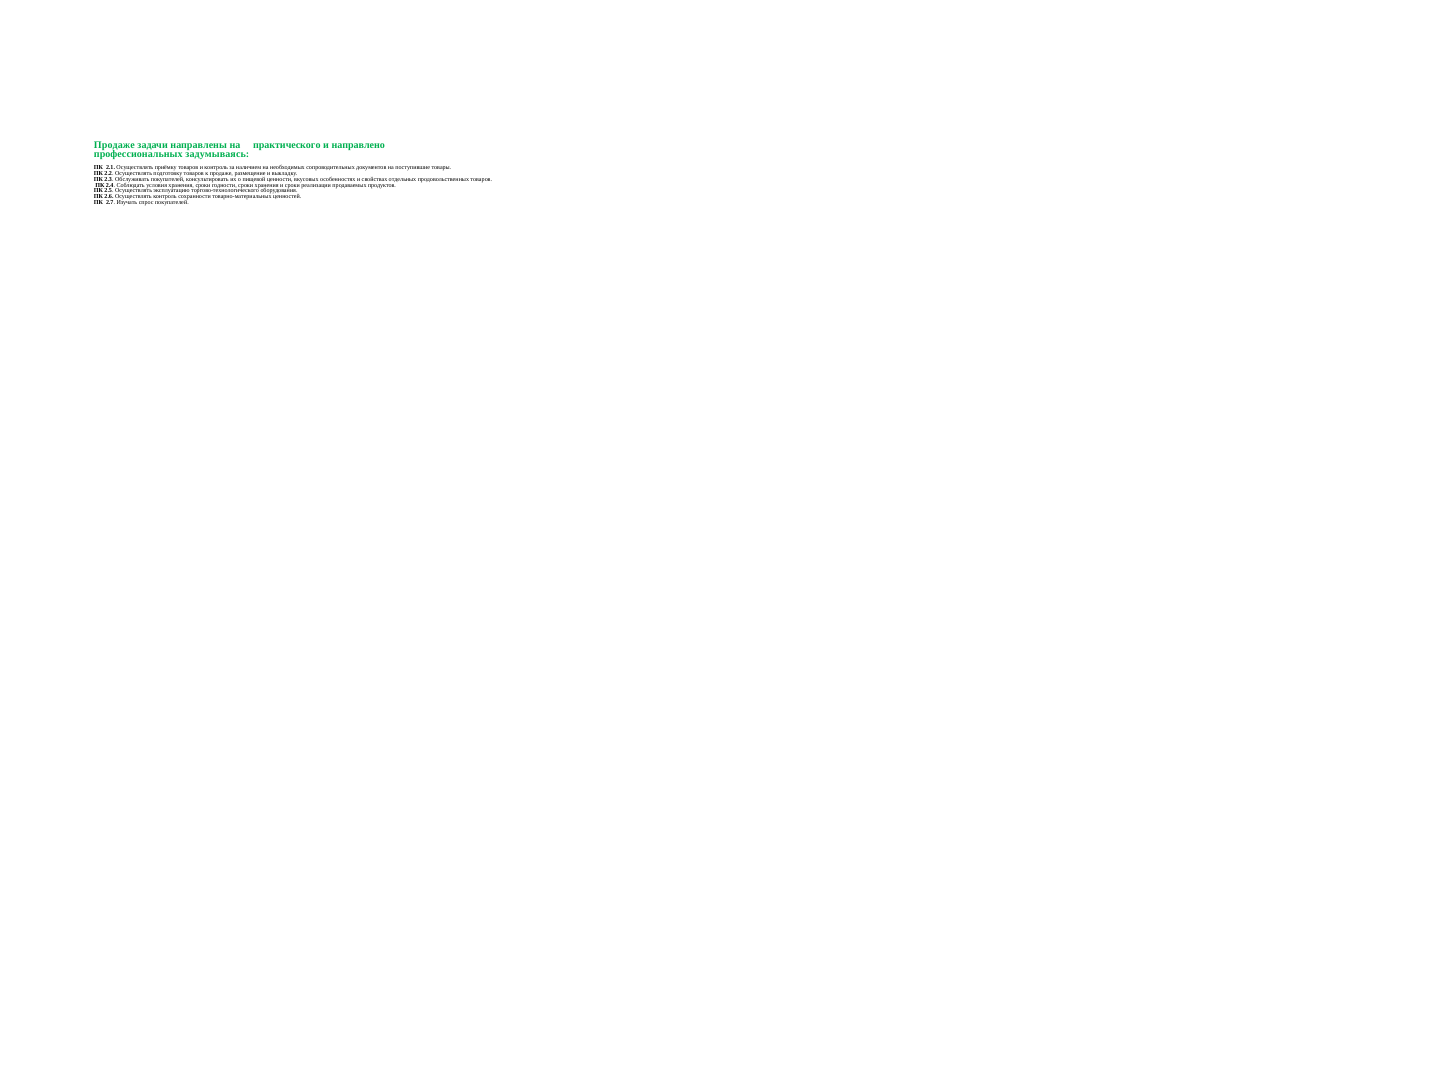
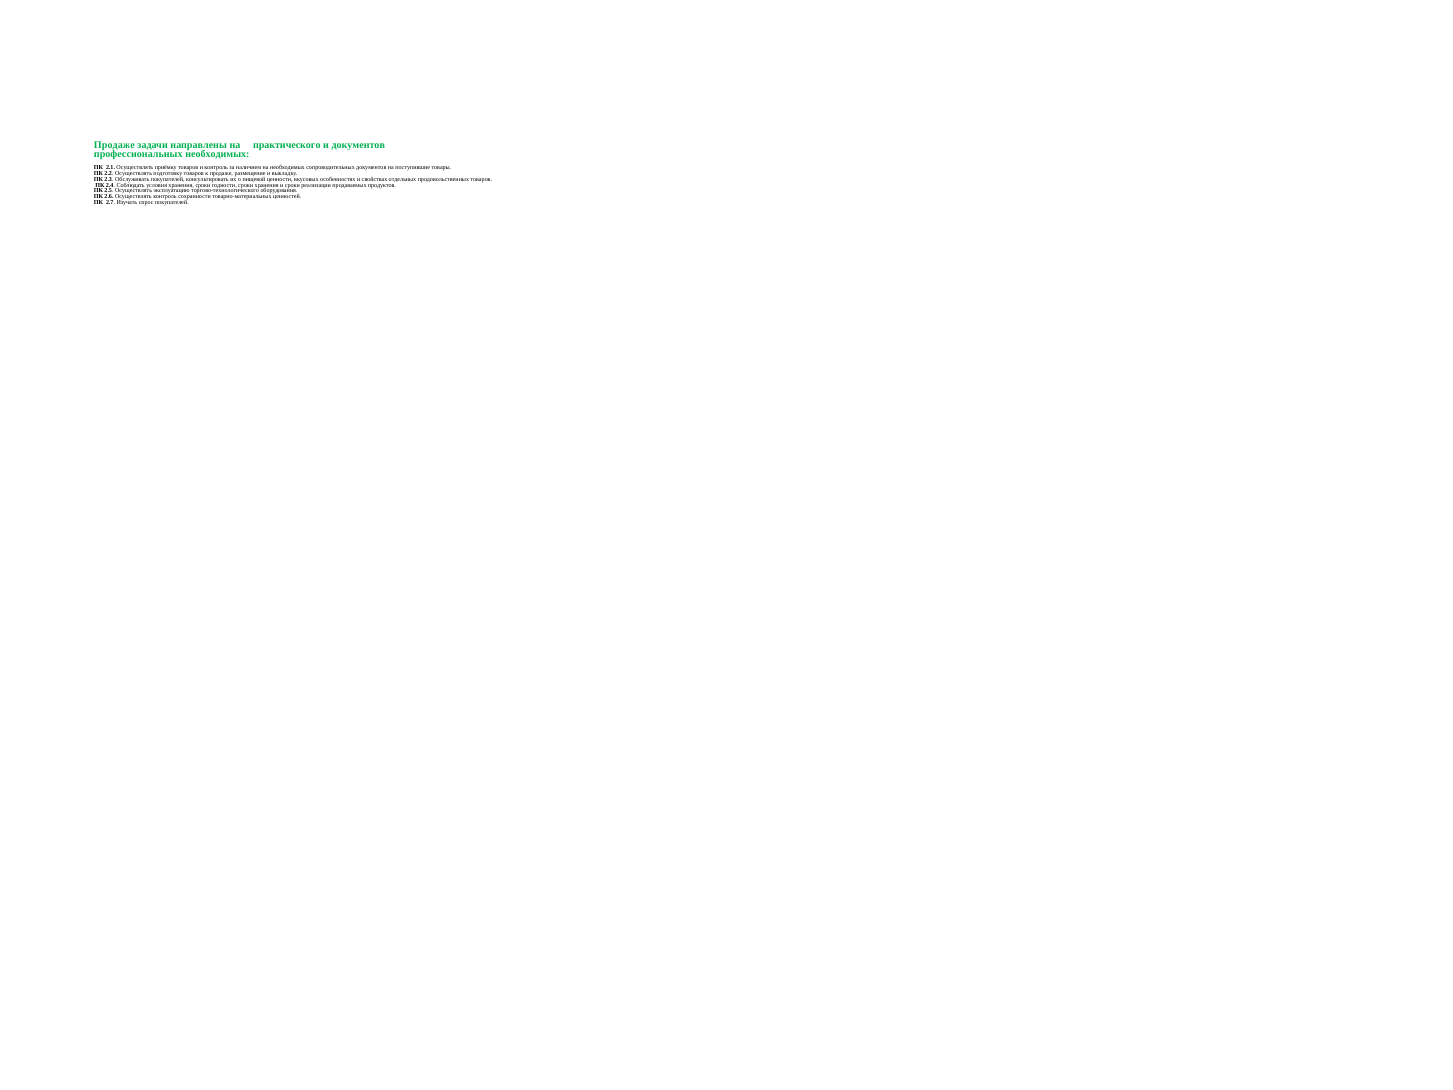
и направлено: направлено -> документов
профессиональных задумываясь: задумываясь -> необходимых
